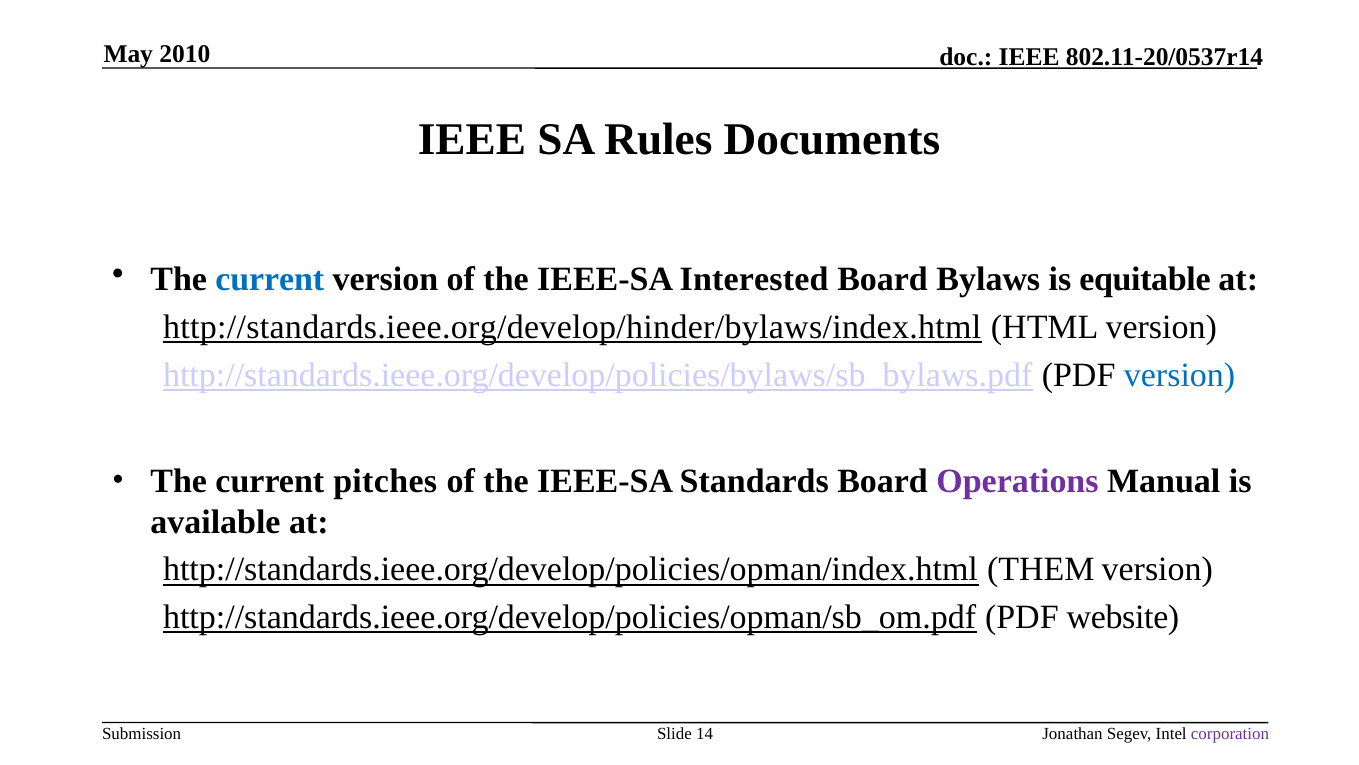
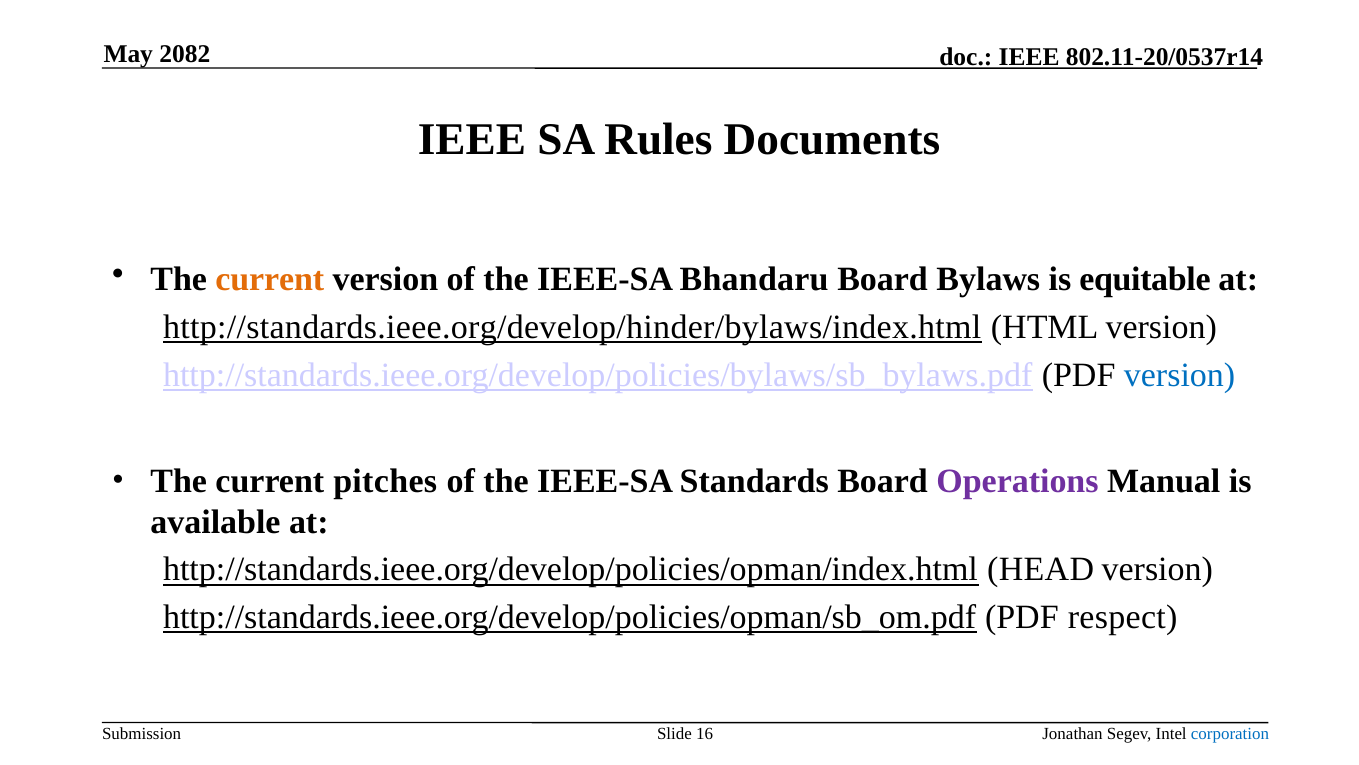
2010: 2010 -> 2082
current at (270, 279) colour: blue -> orange
Interested: Interested -> Bhandaru
THEM: THEM -> HEAD
website: website -> respect
14: 14 -> 16
corporation colour: purple -> blue
